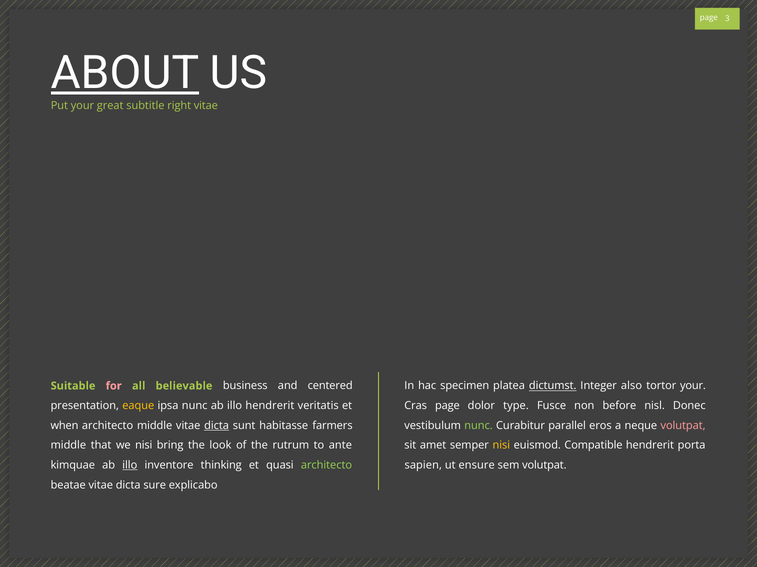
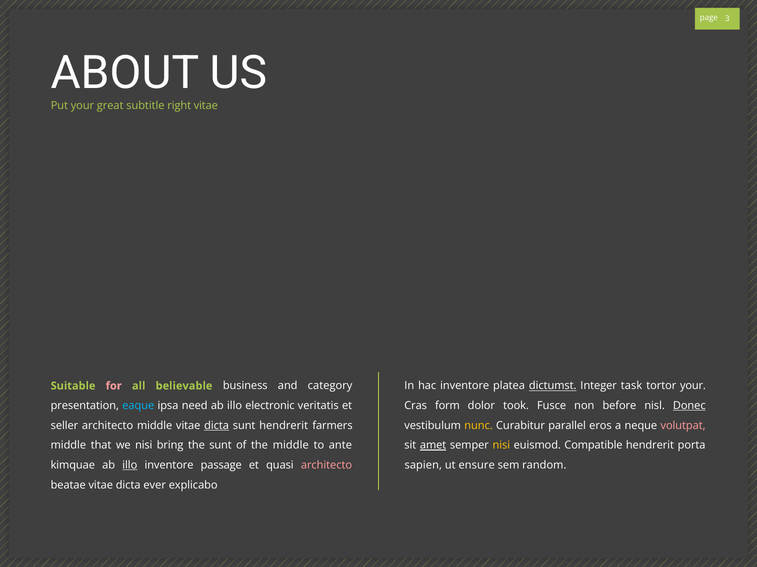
ABOUT underline: present -> none
centered: centered -> category
hac specimen: specimen -> inventore
also: also -> task
eaque colour: yellow -> light blue
ipsa nunc: nunc -> need
illo hendrerit: hendrerit -> electronic
Cras page: page -> form
type: type -> took
Donec underline: none -> present
when: when -> seller
sunt habitasse: habitasse -> hendrerit
nunc at (478, 426) colour: light green -> yellow
the look: look -> sunt
the rutrum: rutrum -> middle
amet underline: none -> present
thinking: thinking -> passage
architecto at (326, 466) colour: light green -> pink
sem volutpat: volutpat -> random
sure: sure -> ever
